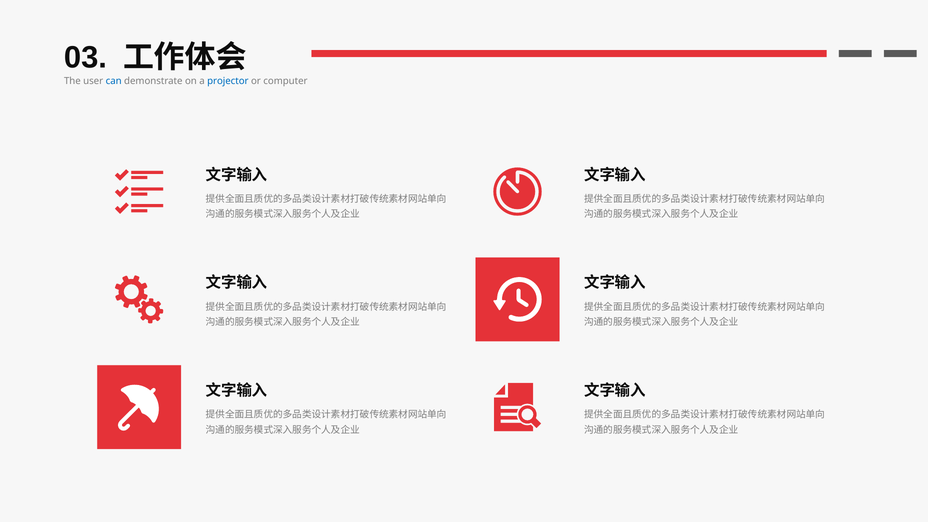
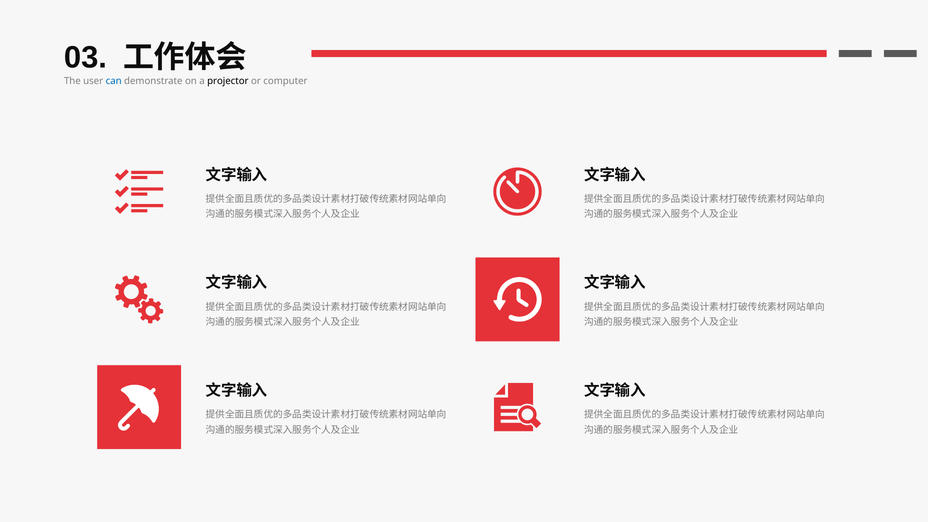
projector colour: blue -> black
